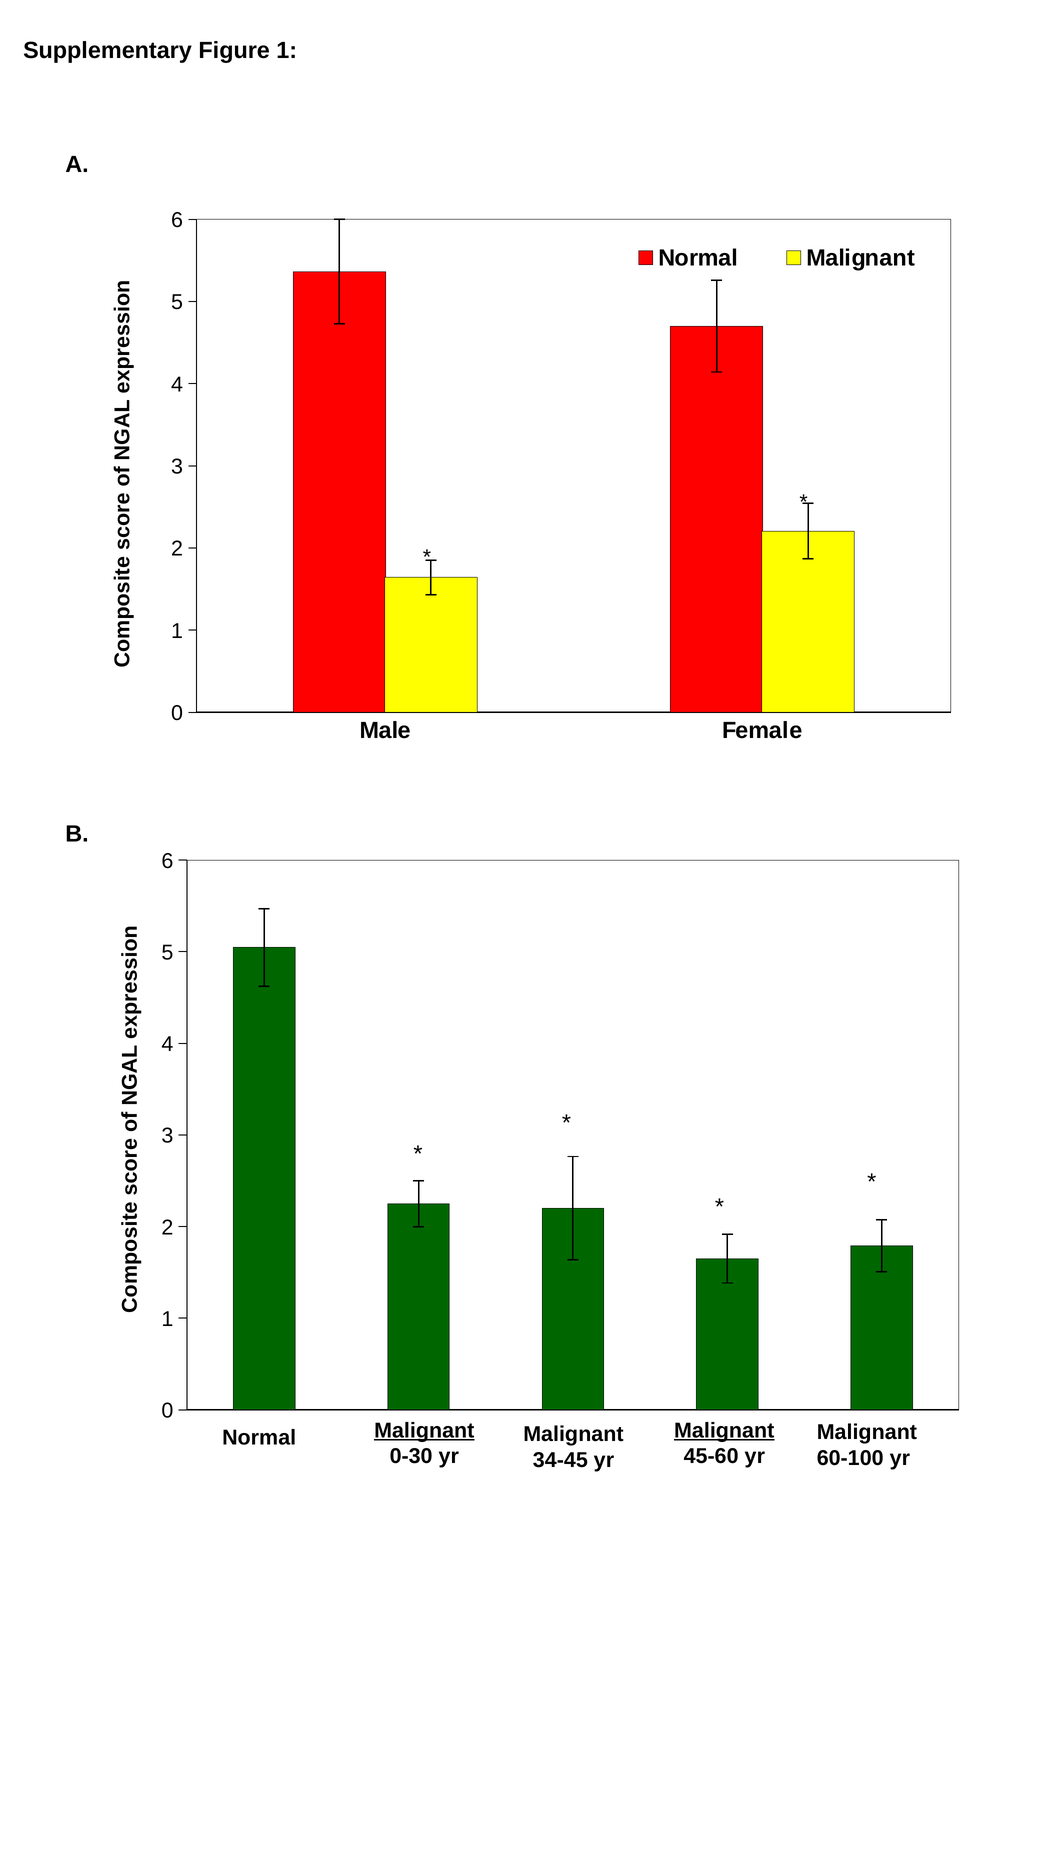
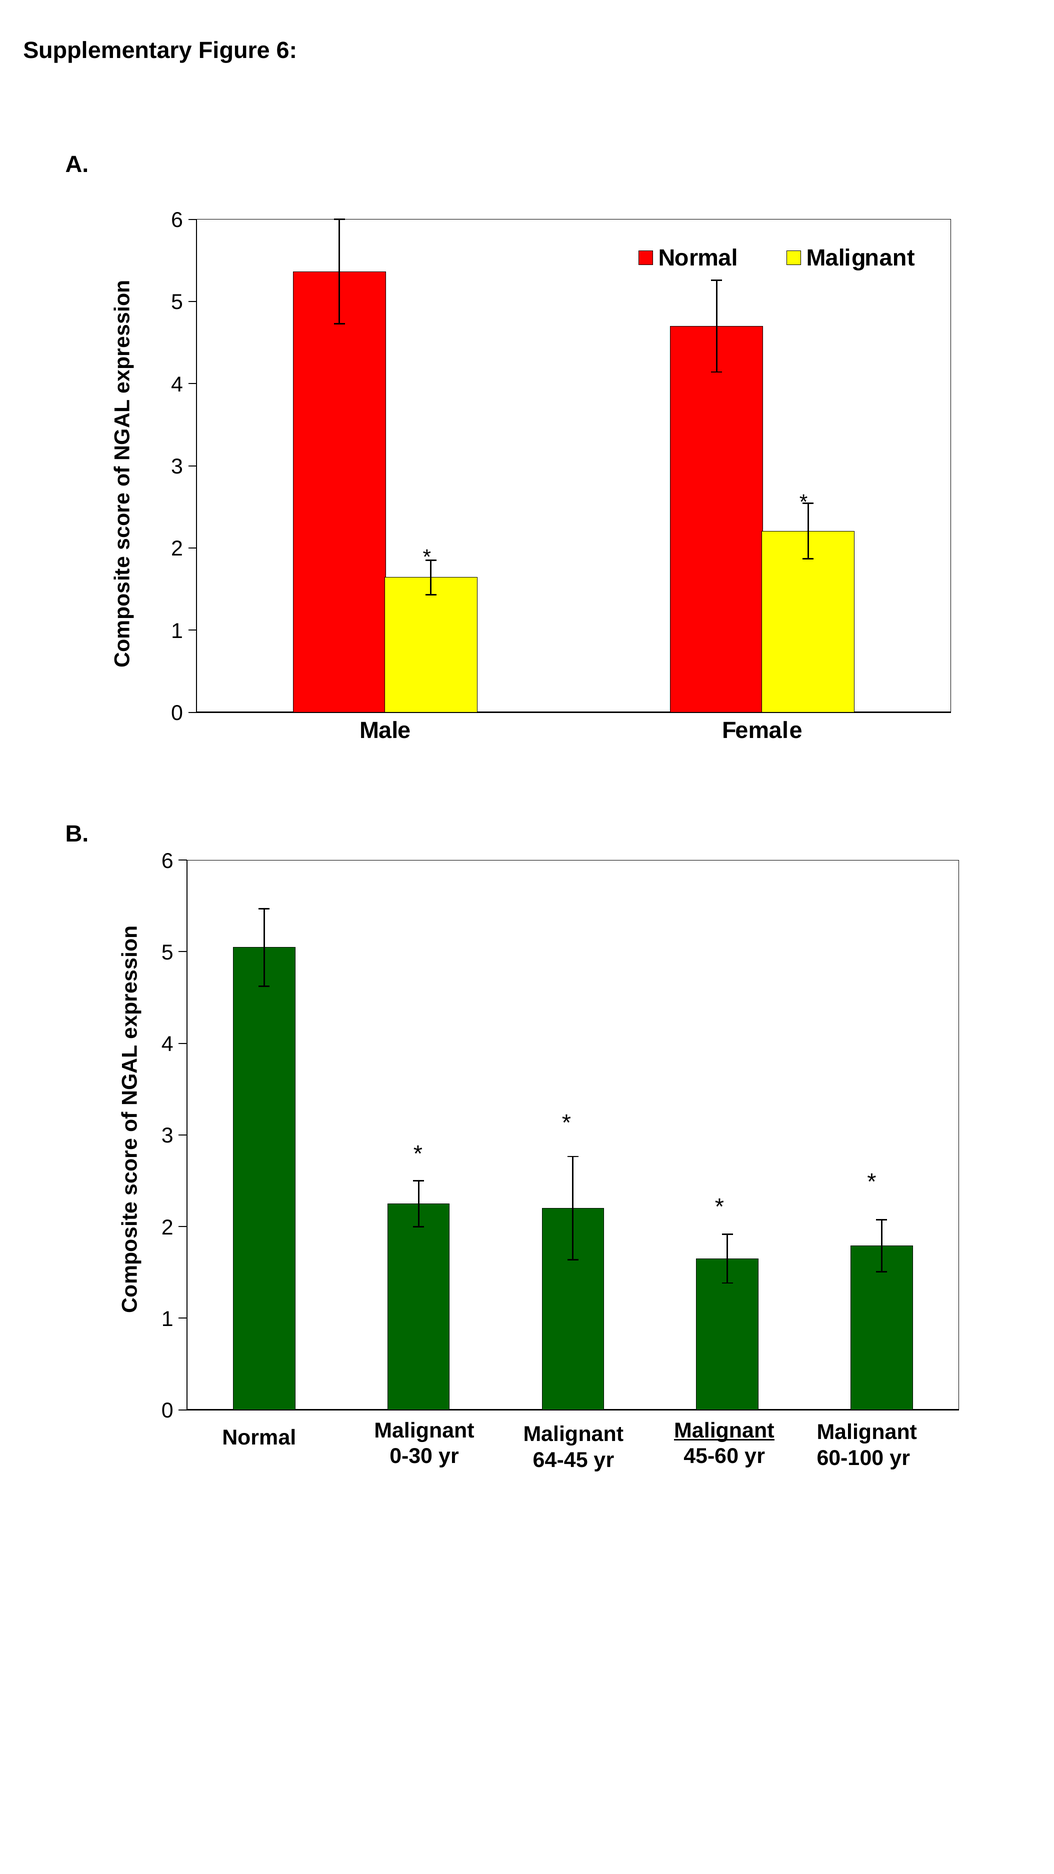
Figure 1: 1 -> 6
Malignant at (424, 1430) underline: present -> none
34-45: 34-45 -> 64-45
